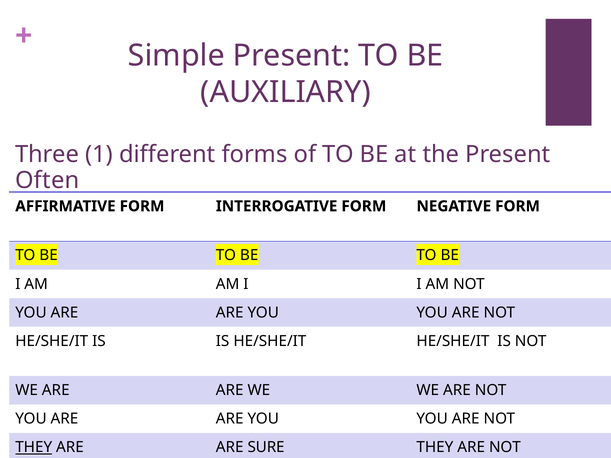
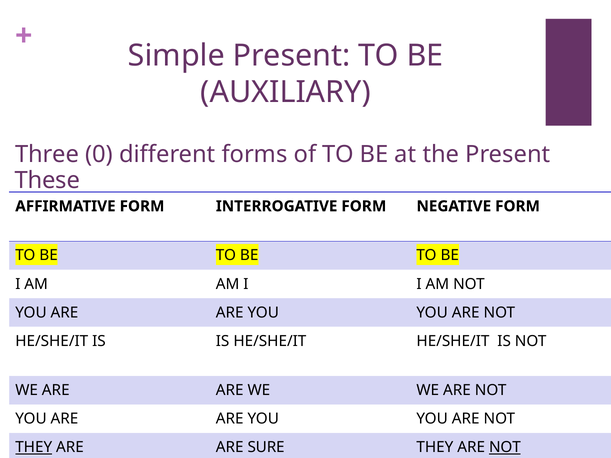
1: 1 -> 0
Often: Often -> These
NOT at (505, 448) underline: none -> present
